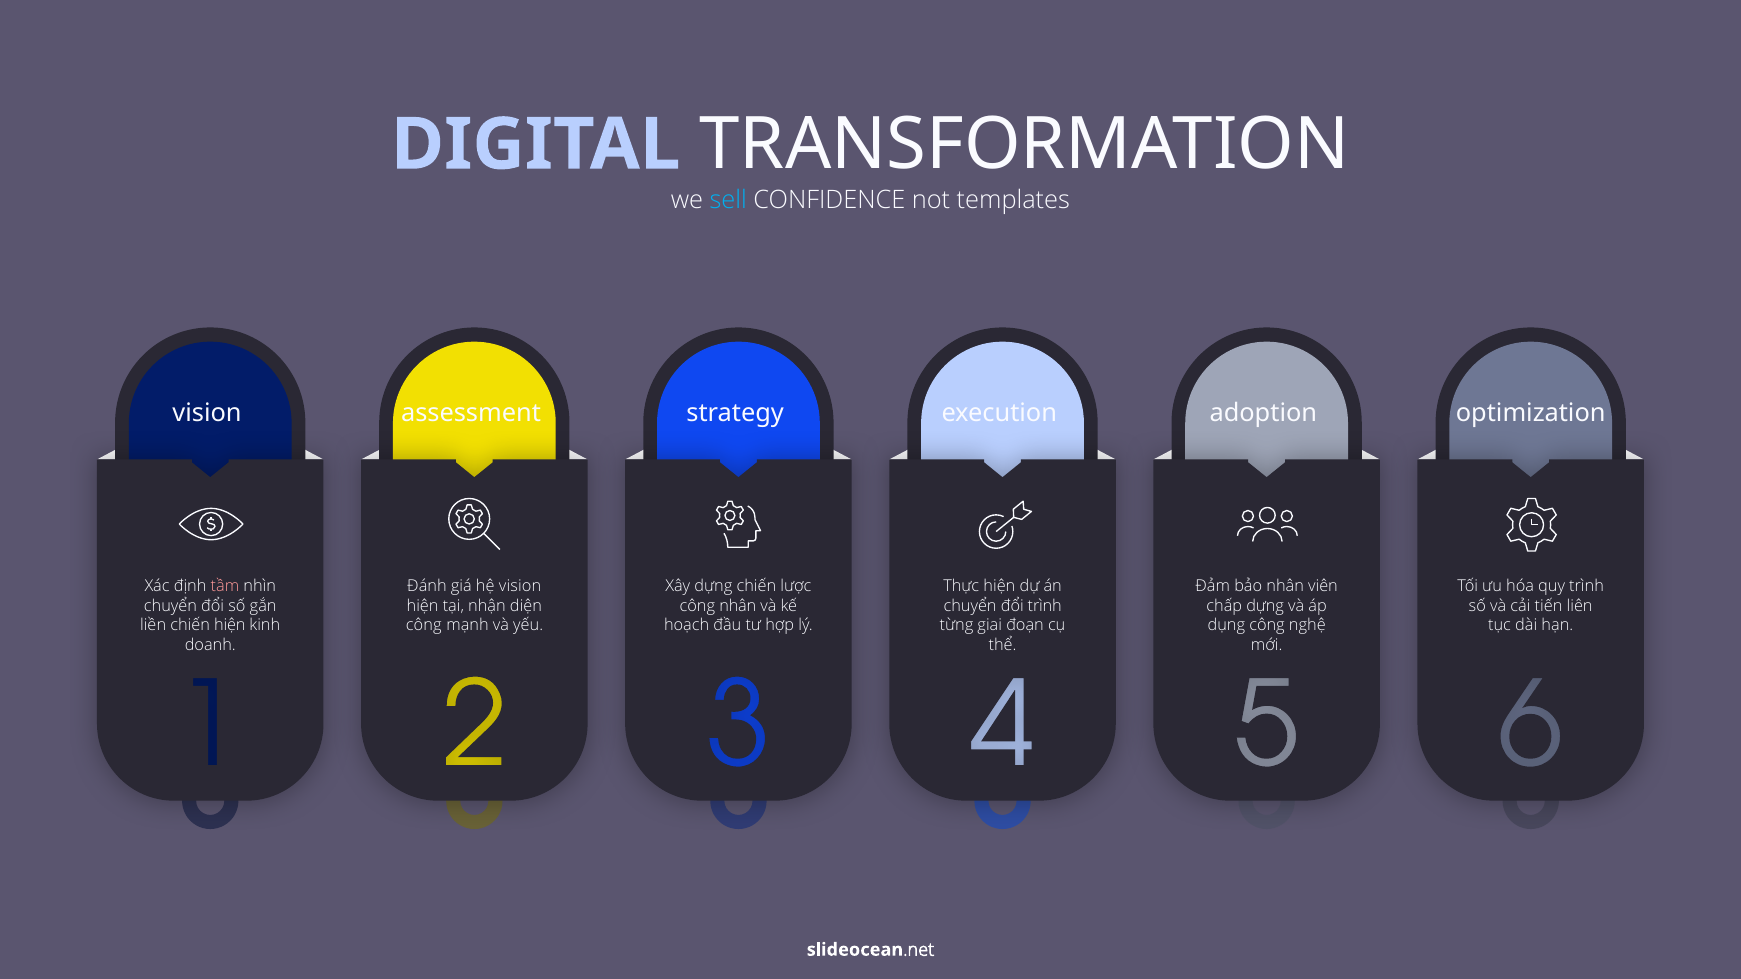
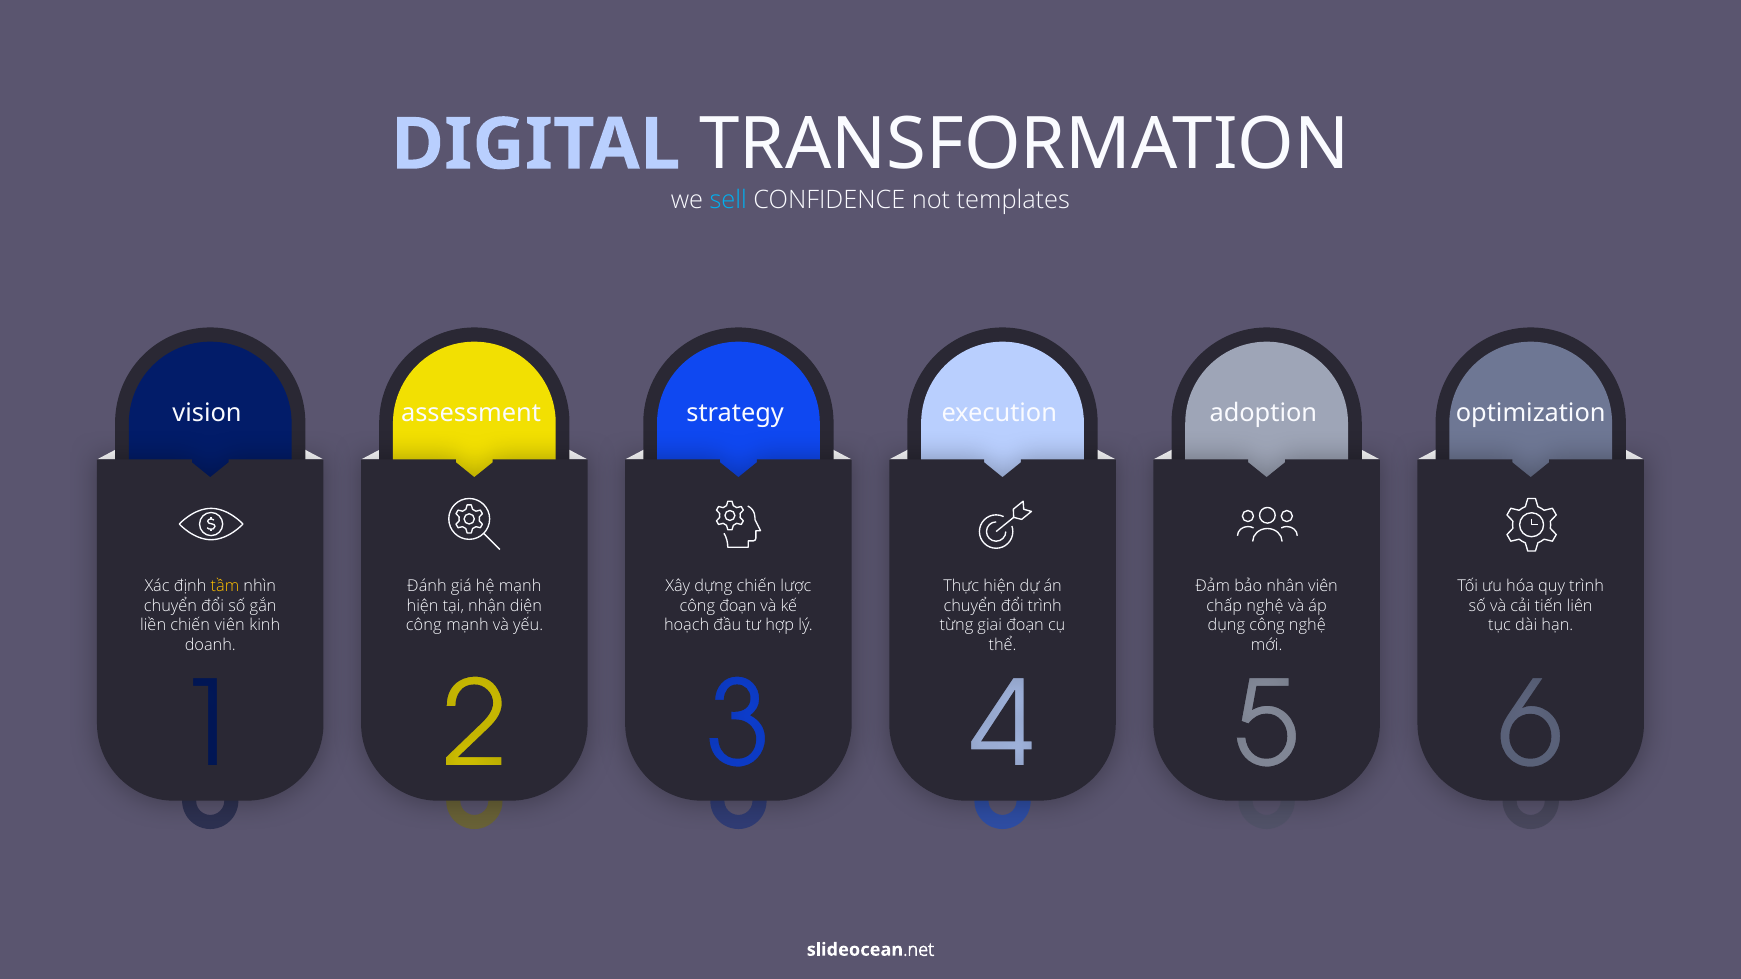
tầm colour: pink -> yellow
hệ vision: vision -> mạnh
công nhân: nhân -> đoạn
chấp dựng: dựng -> nghệ
chiến hiện: hiện -> viên
